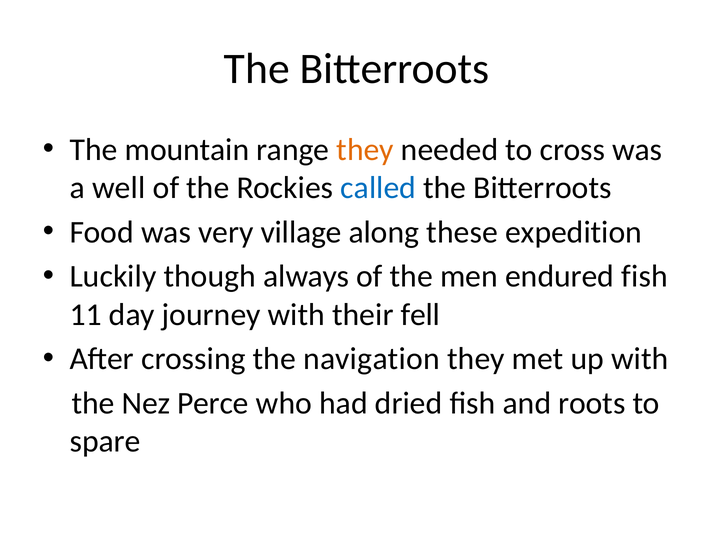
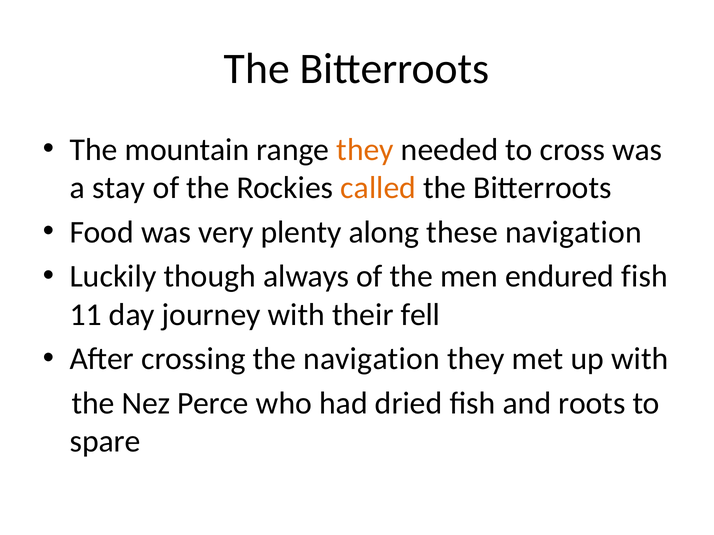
well: well -> stay
called colour: blue -> orange
village: village -> plenty
these expedition: expedition -> navigation
